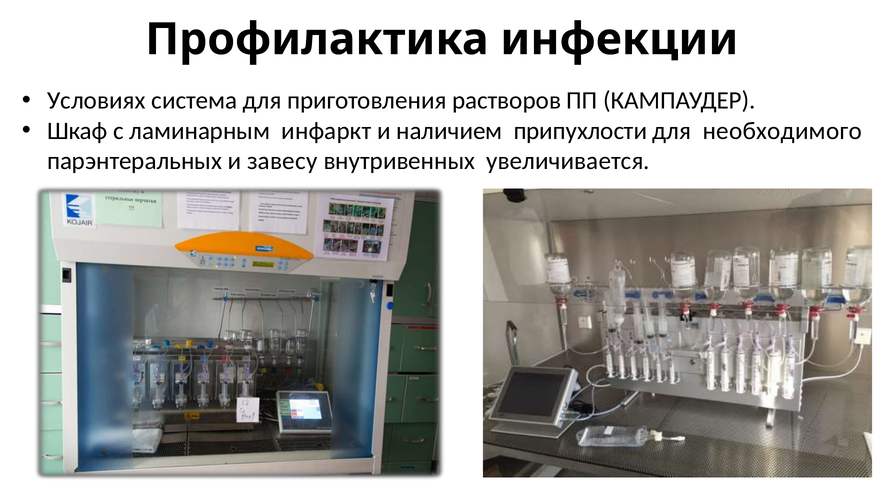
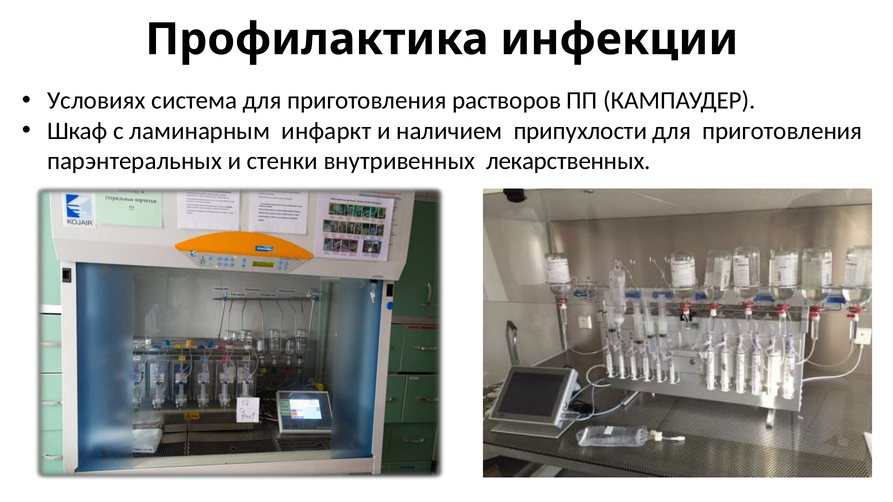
необходимого at (782, 131): необходимого -> приготовления
завесу: завесу -> стенки
увеличивается: увеличивается -> лекарственных
